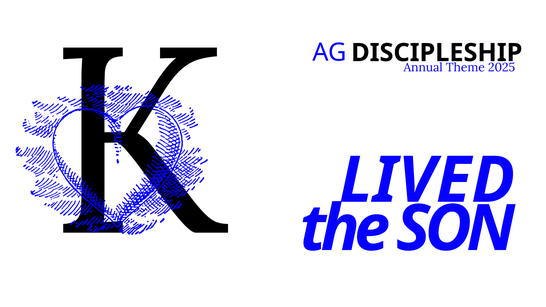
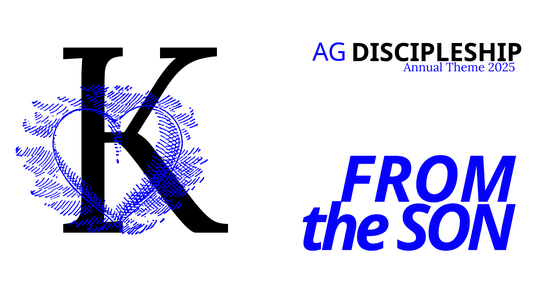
LIVED: LIVED -> FROM
